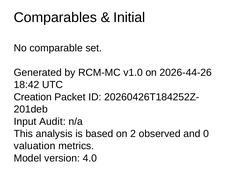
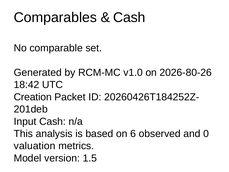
Initial at (129, 17): Initial -> Cash
2026-44-26: 2026-44-26 -> 2026-80-26
Input Audit: Audit -> Cash
2: 2 -> 6
4.0: 4.0 -> 1.5
